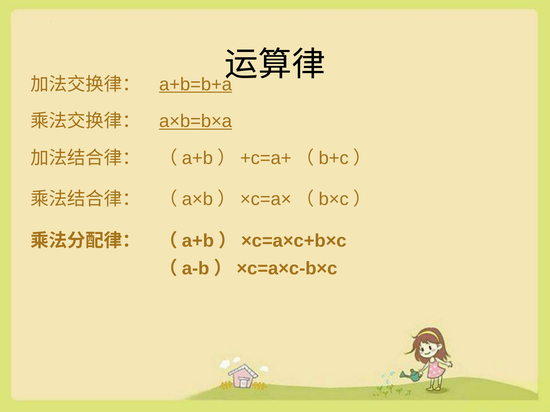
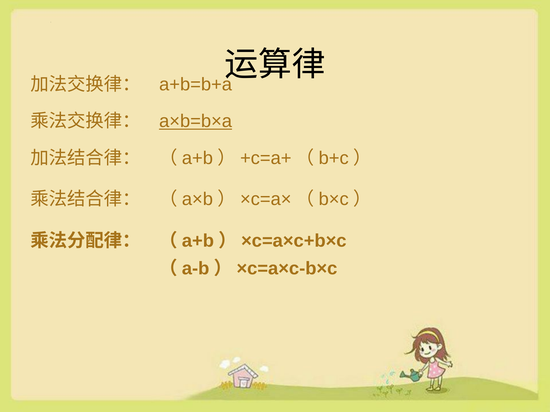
a+b=b+a underline: present -> none
